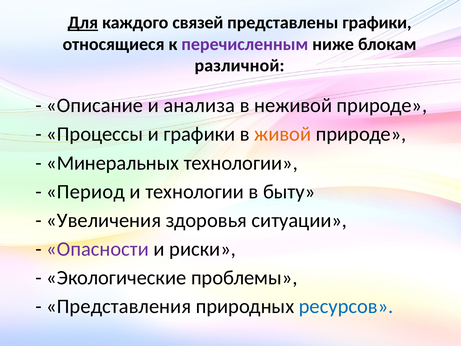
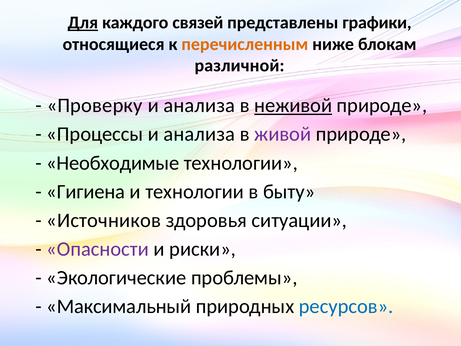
перечисленным colour: purple -> orange
Описание: Описание -> Проверку
неживой underline: none -> present
Процессы и графики: графики -> анализа
живой colour: orange -> purple
Минеральных: Минеральных -> Необходимые
Период: Период -> Гигиена
Увеличения: Увеличения -> Источников
Представления: Представления -> Максимальный
